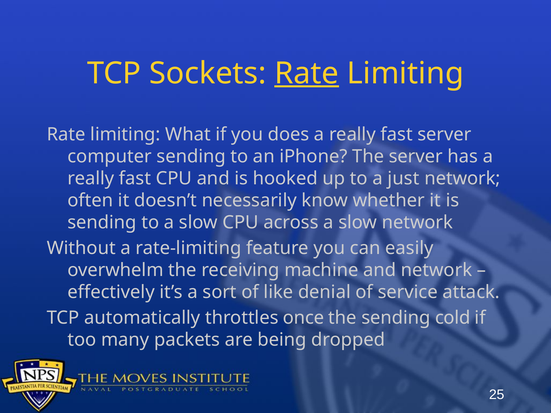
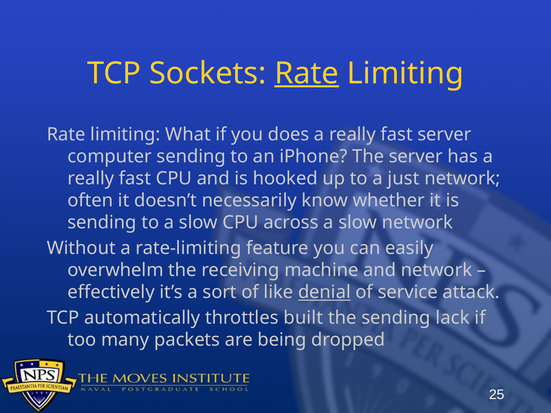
denial underline: none -> present
once: once -> built
cold: cold -> lack
